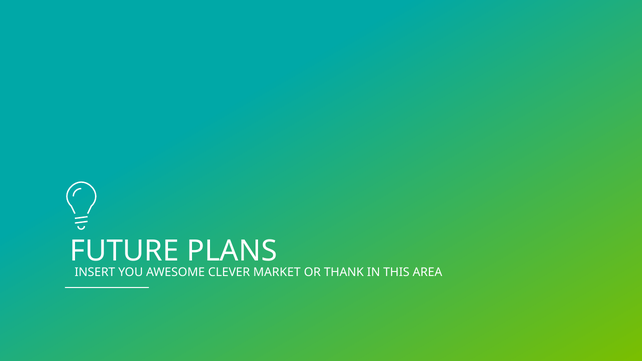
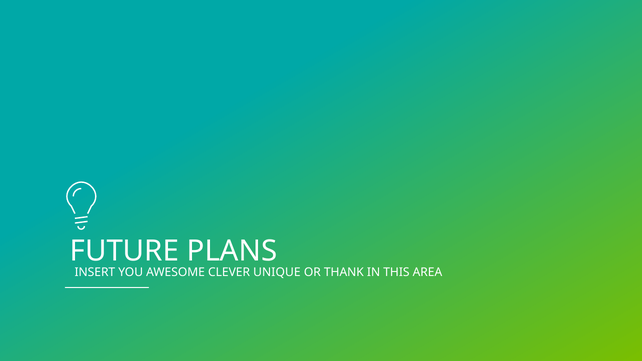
MARKET: MARKET -> UNIQUE
